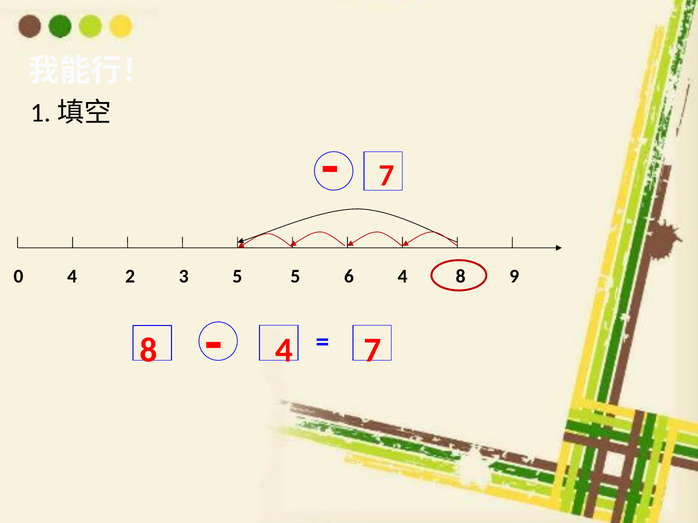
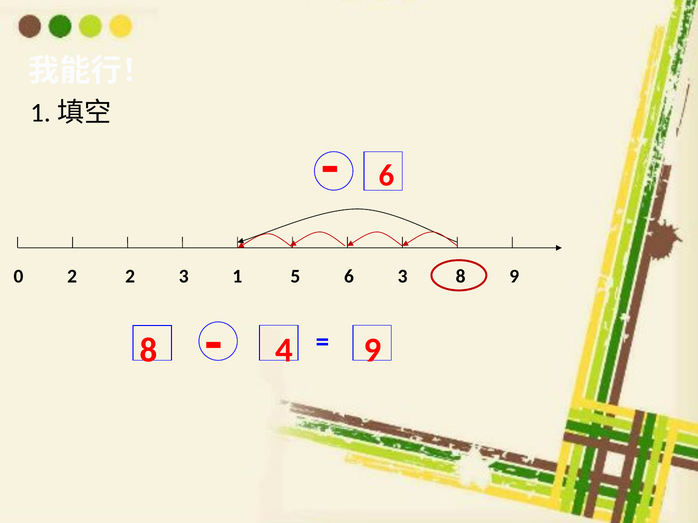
7 at (386, 176): 7 -> 6
0 4: 4 -> 2
3 5: 5 -> 1
6 4: 4 -> 3
4 7: 7 -> 9
